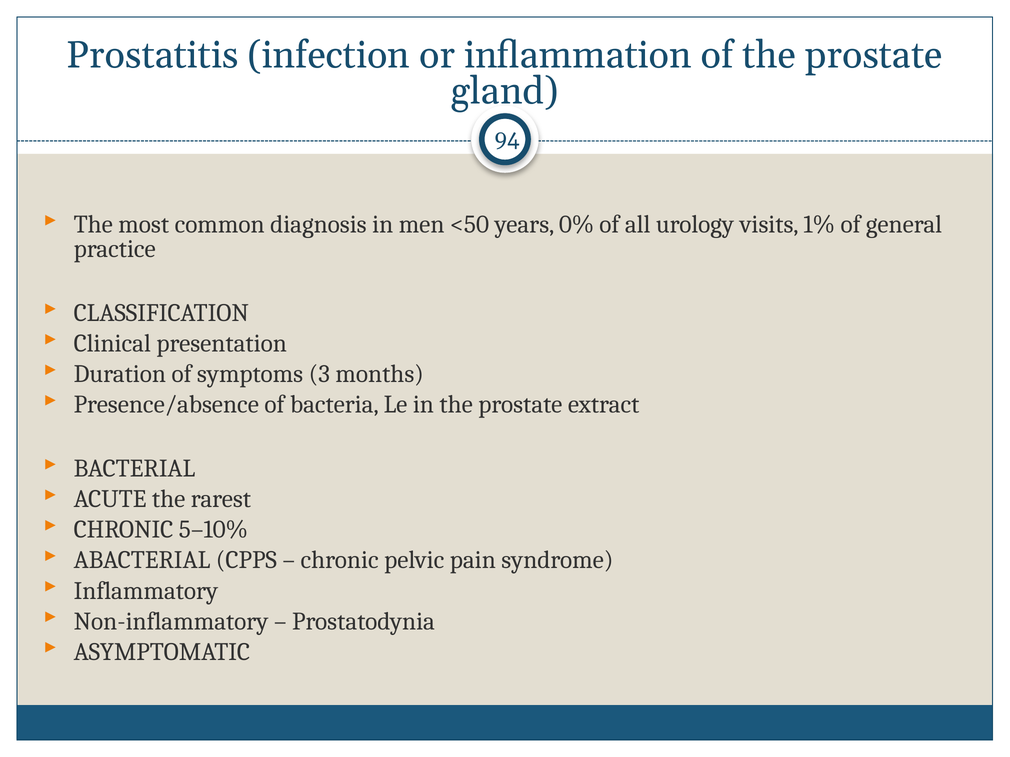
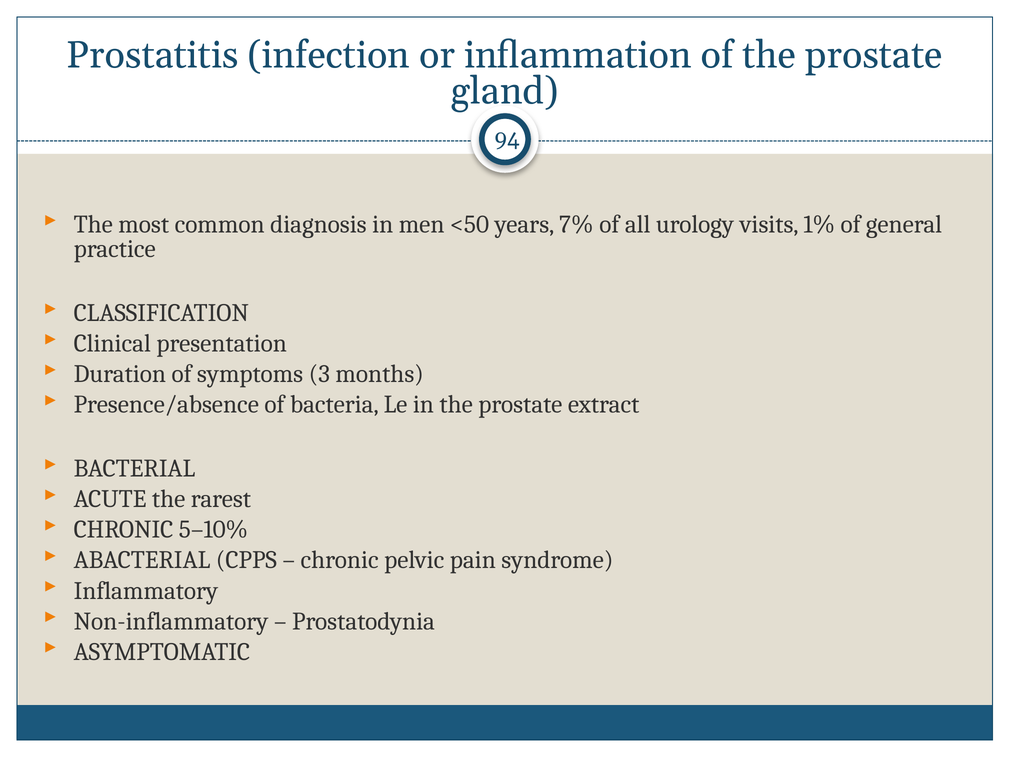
0%: 0% -> 7%
